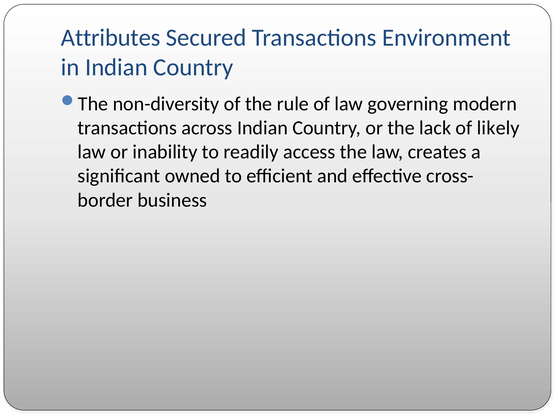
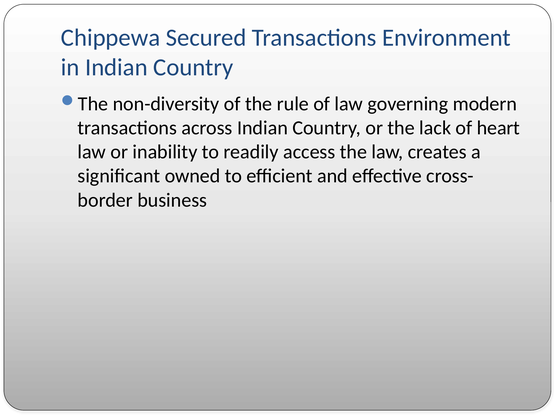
Attributes: Attributes -> Chippewa
likely: likely -> heart
